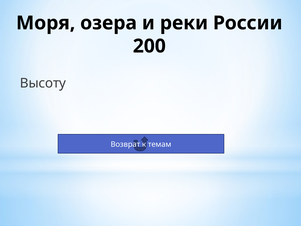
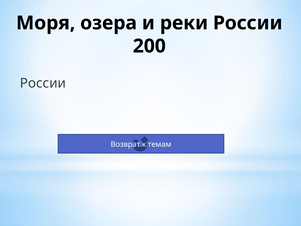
Высоту at (43, 83): Высоту -> России
